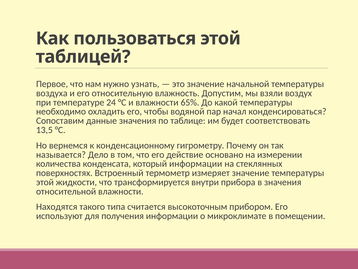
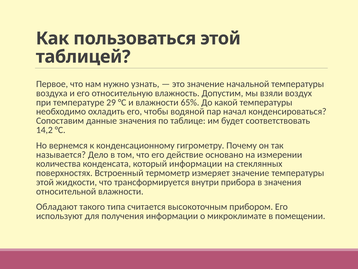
24: 24 -> 29
13,5: 13,5 -> 14,2
Находятся: Находятся -> Обладают
